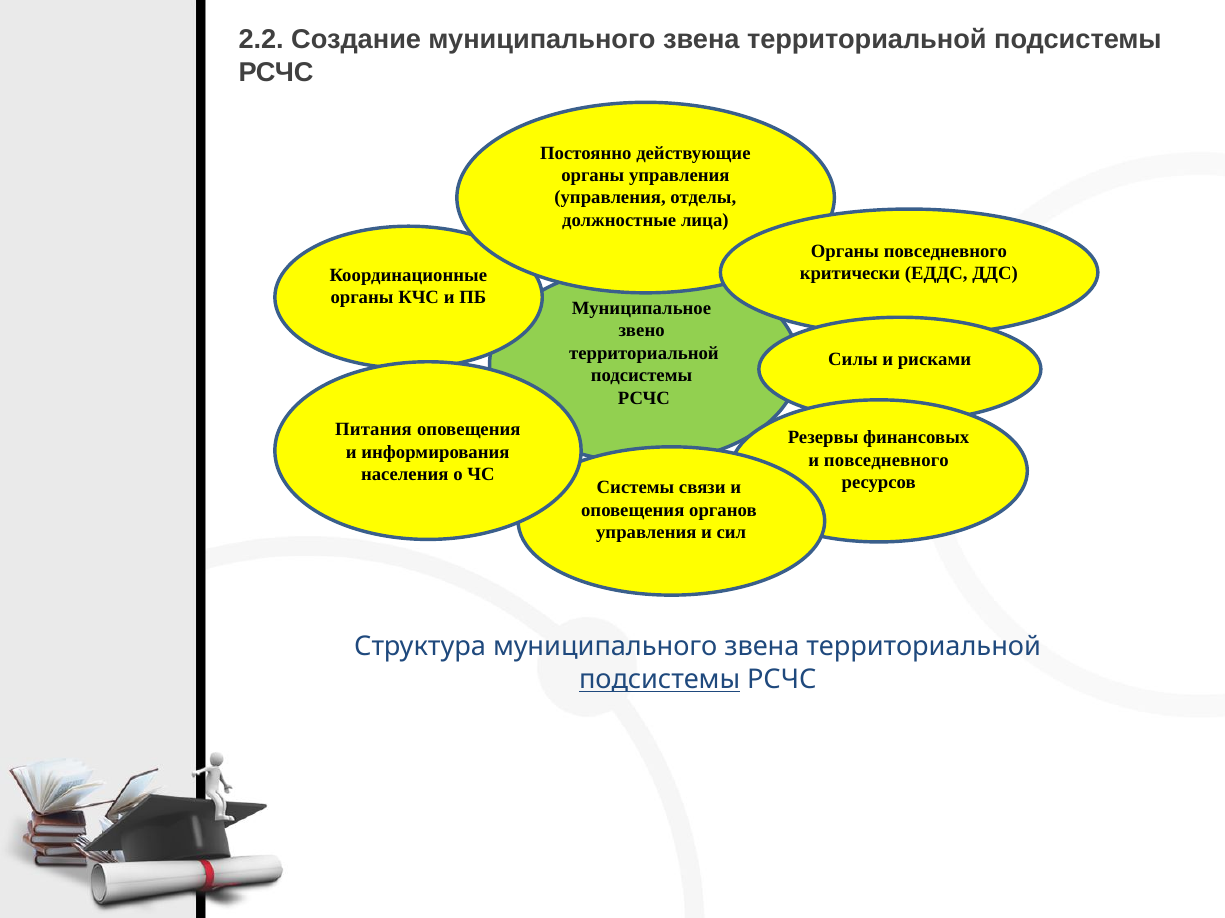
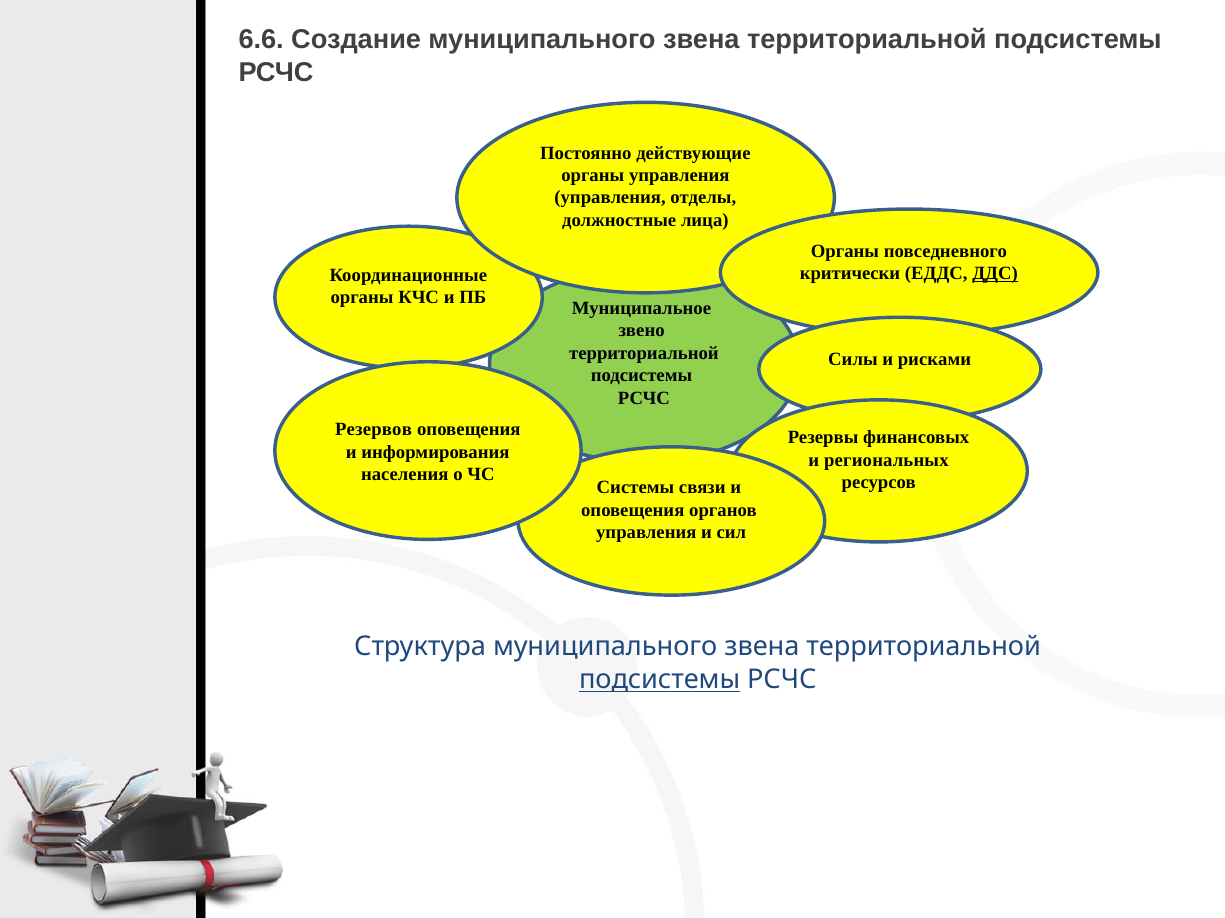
2.2: 2.2 -> 6.6
ДДС underline: none -> present
Питания: Питания -> Резервов
повседневного at (886, 460): повседневного -> региональных
